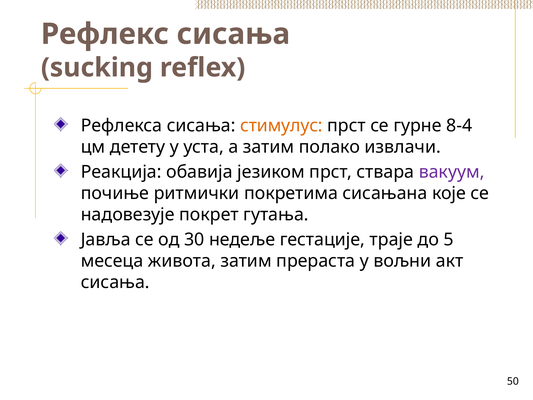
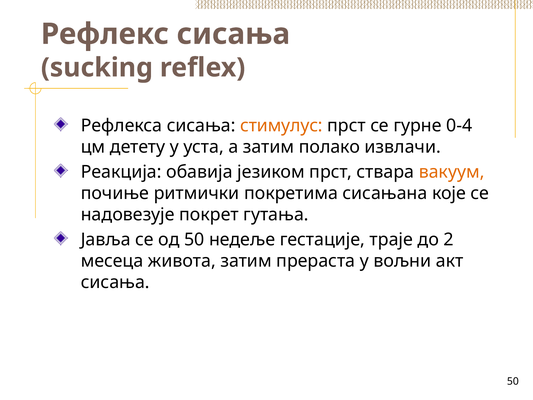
8-4: 8-4 -> 0-4
вакуум colour: purple -> orange
од 30: 30 -> 50
5: 5 -> 2
